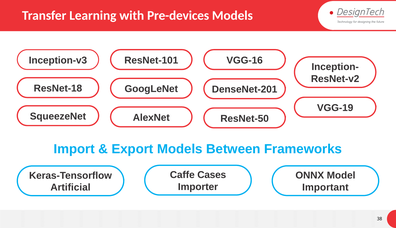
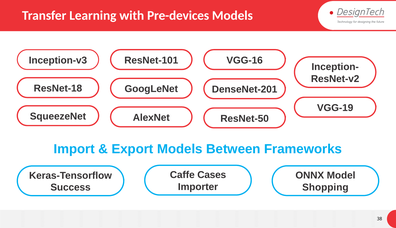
Important: Important -> Shopping
Artificial: Artificial -> Success
